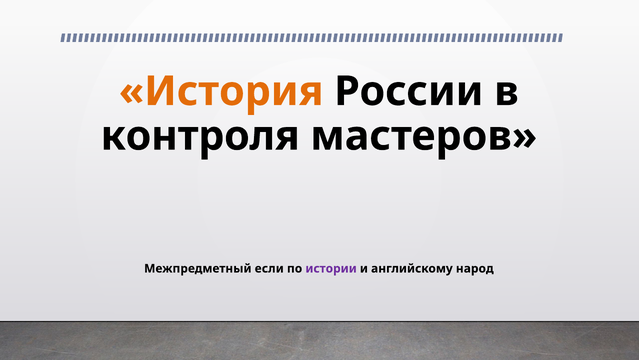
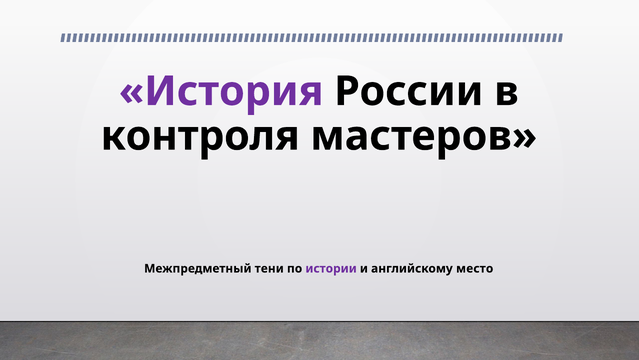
История colour: orange -> purple
если: если -> тени
народ: народ -> место
